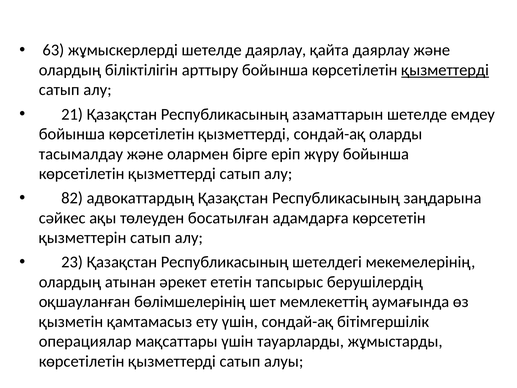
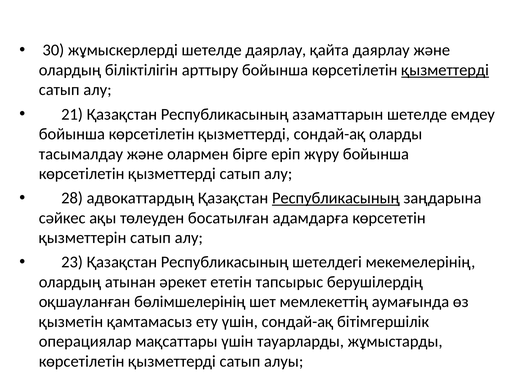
63: 63 -> 30
82: 82 -> 28
Республикасының at (336, 198) underline: none -> present
